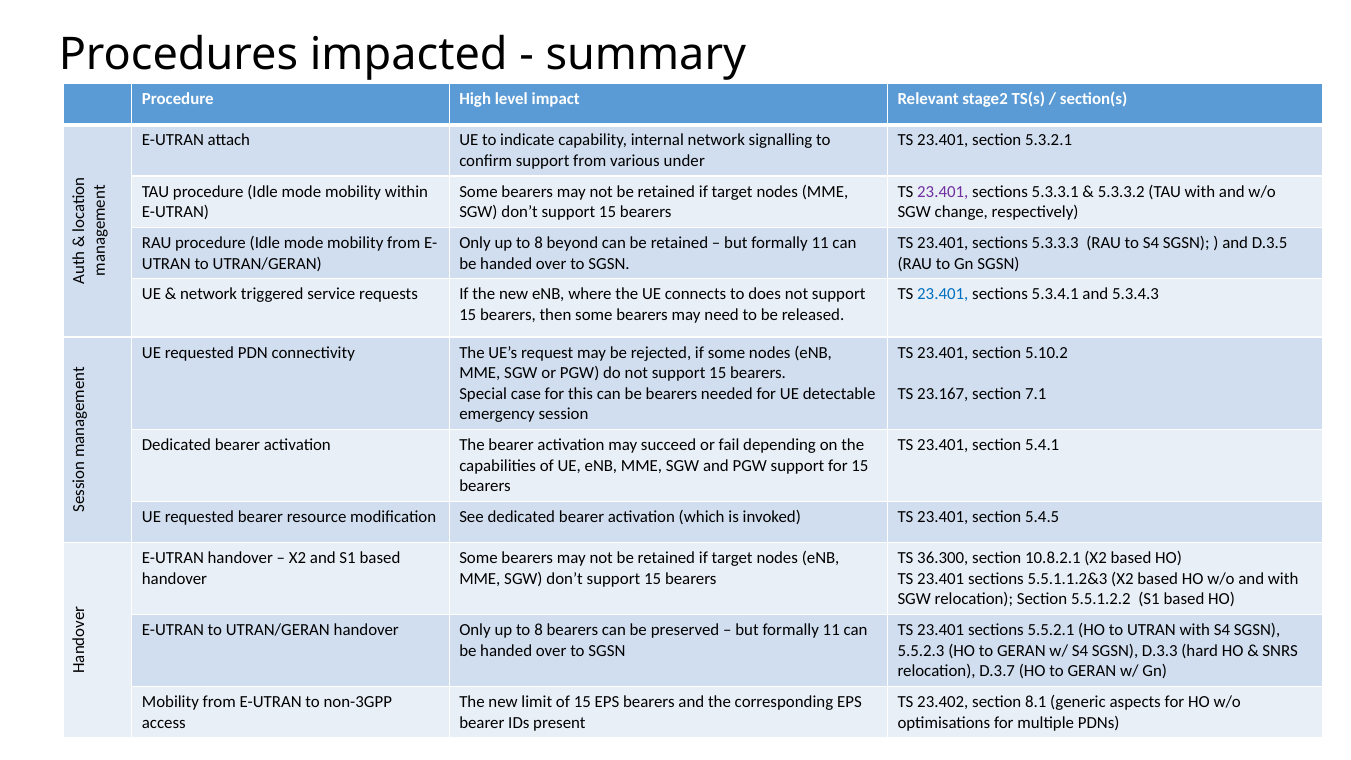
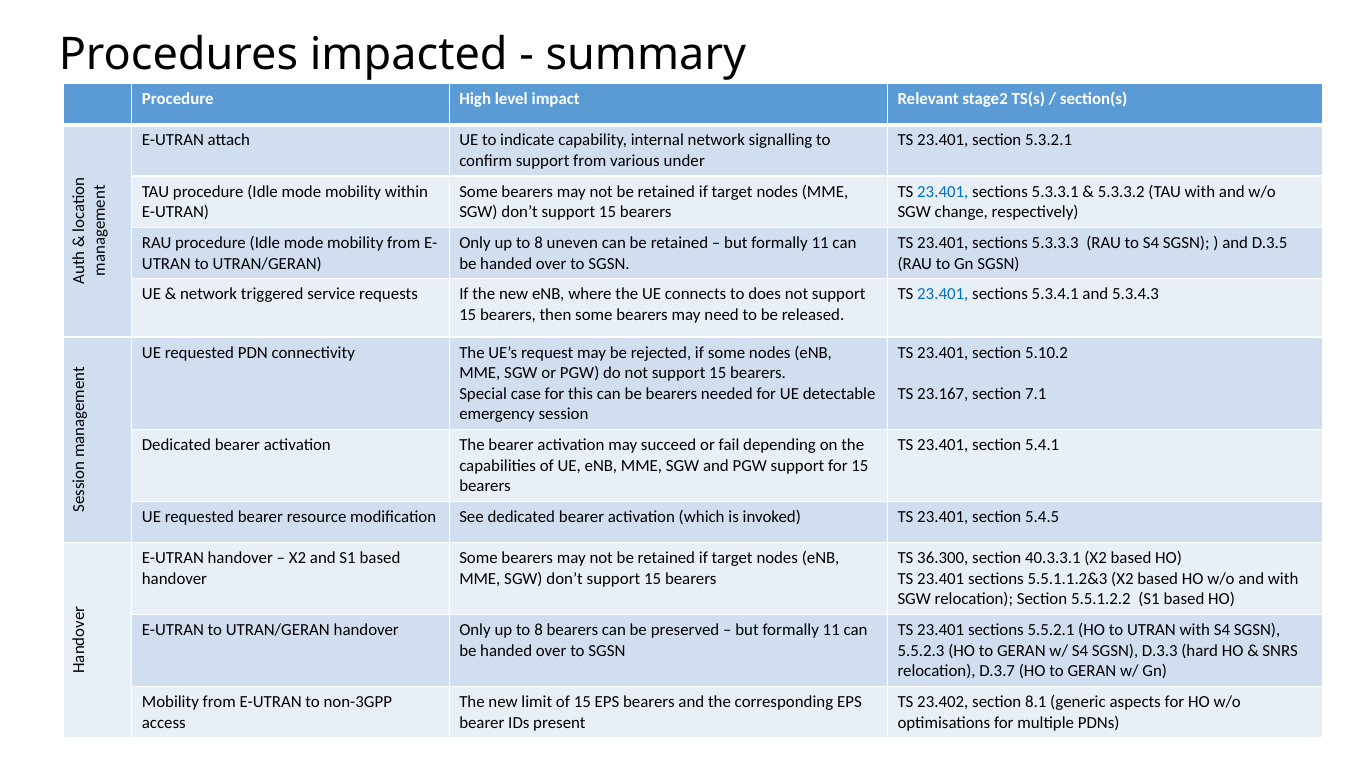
23.401 at (943, 192) colour: purple -> blue
beyond: beyond -> uneven
10.8.2.1: 10.8.2.1 -> 40.3.3.1
